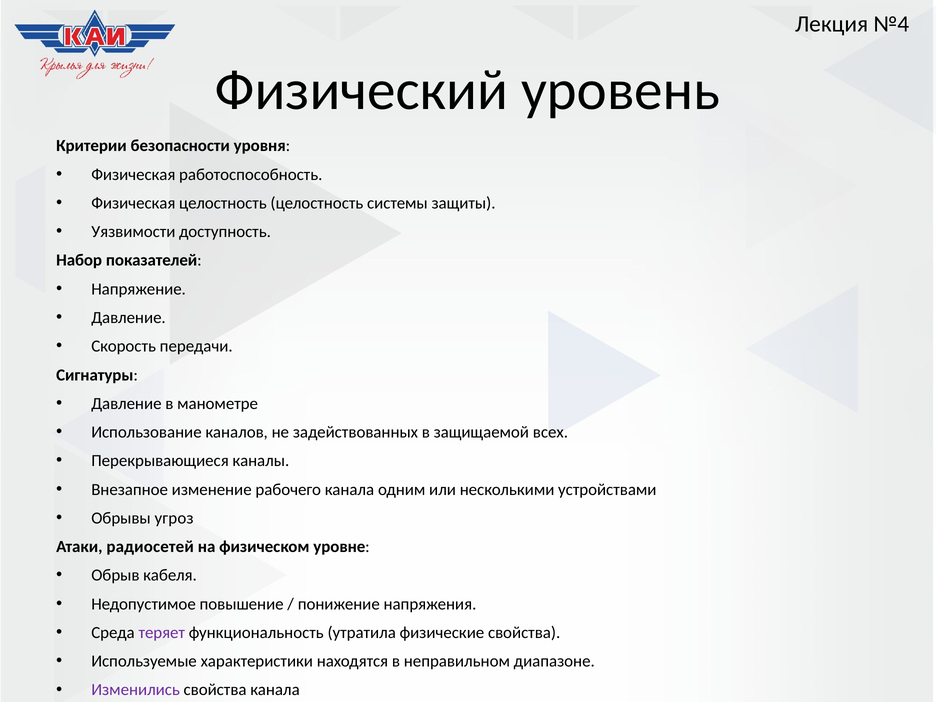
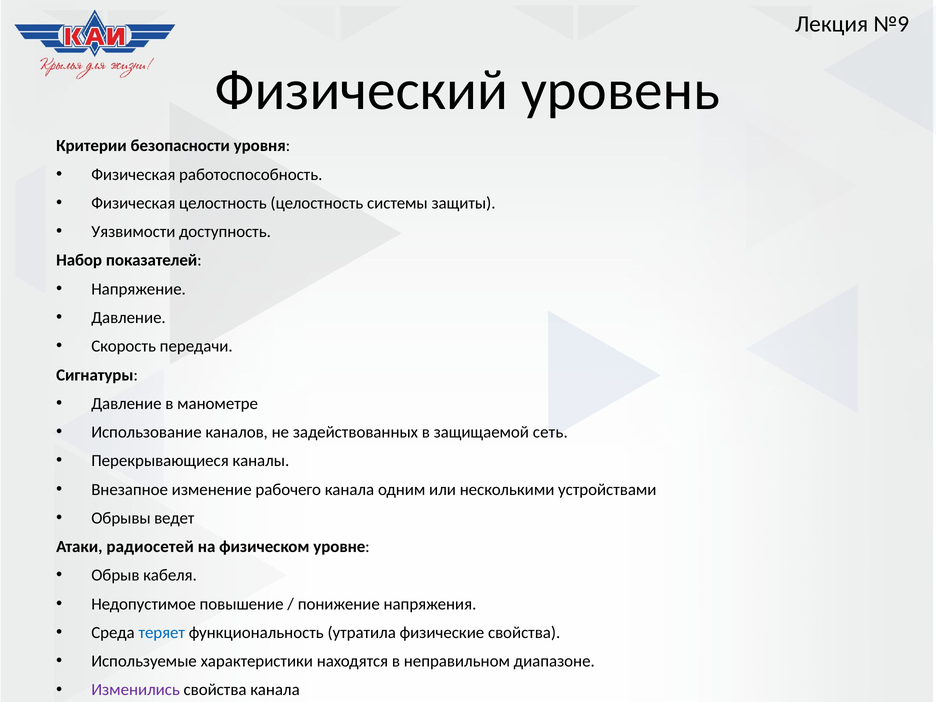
№4: №4 -> №9
всех: всех -> сеть
угроз: угроз -> ведет
теряет colour: purple -> blue
